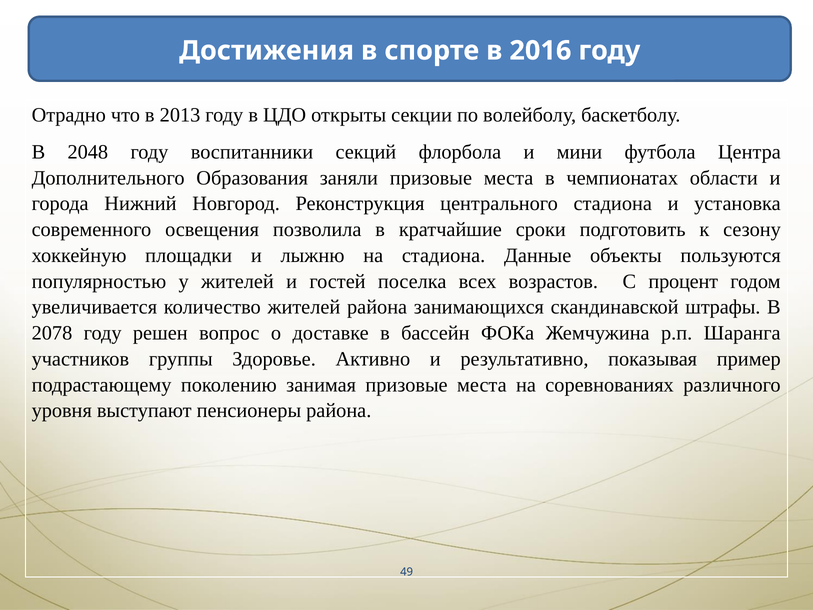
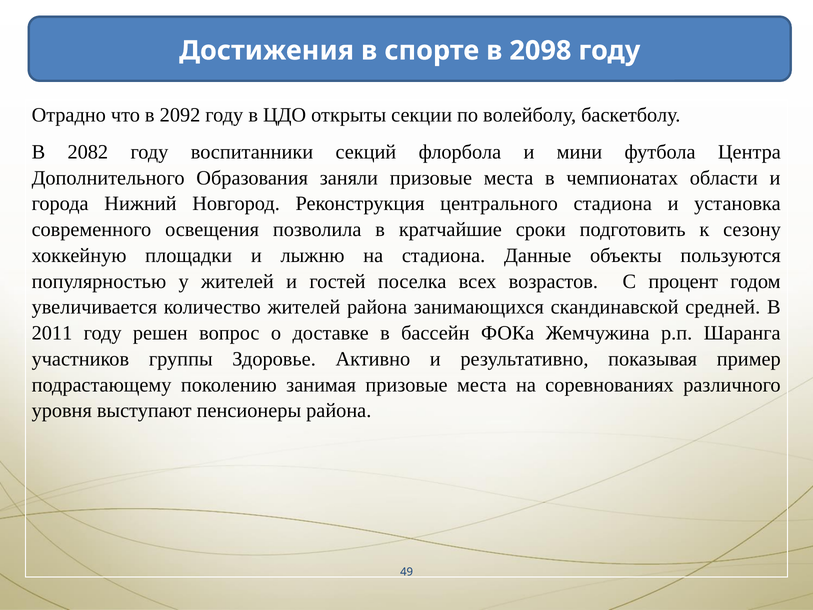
2016: 2016 -> 2098
2013: 2013 -> 2092
2048: 2048 -> 2082
штрафы: штрафы -> средней
2078: 2078 -> 2011
